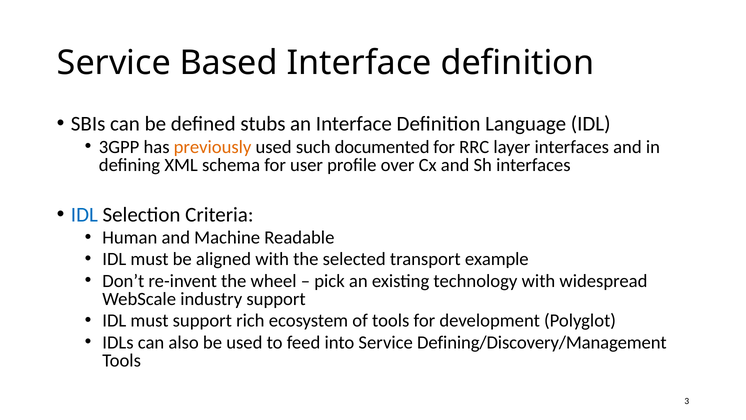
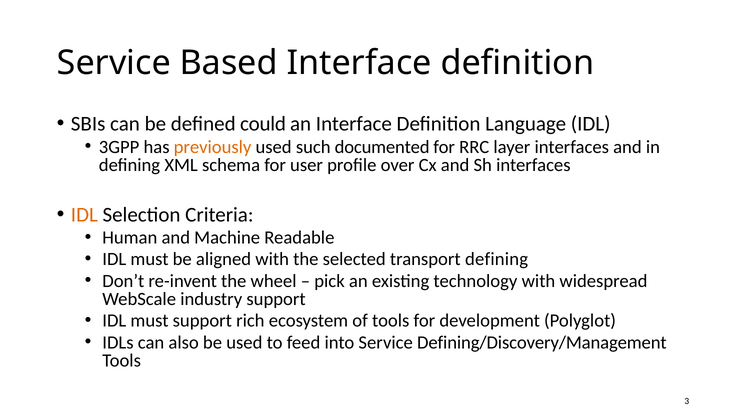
stubs: stubs -> could
IDL at (84, 215) colour: blue -> orange
transport example: example -> defining
